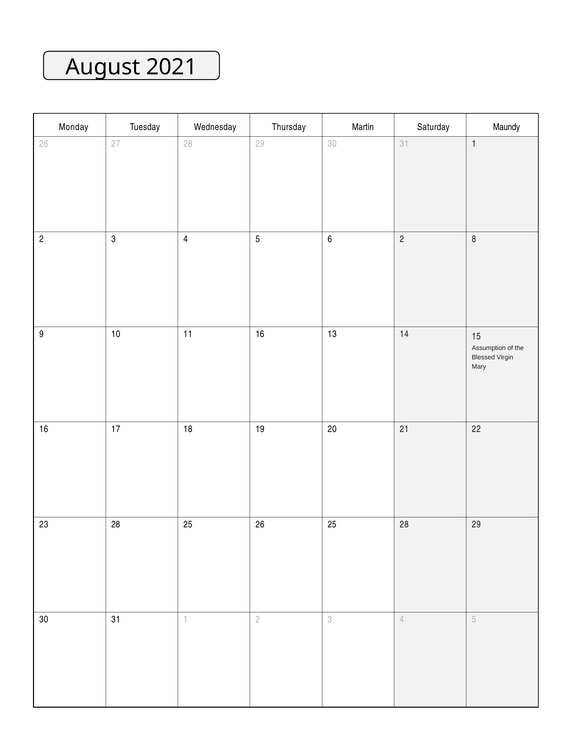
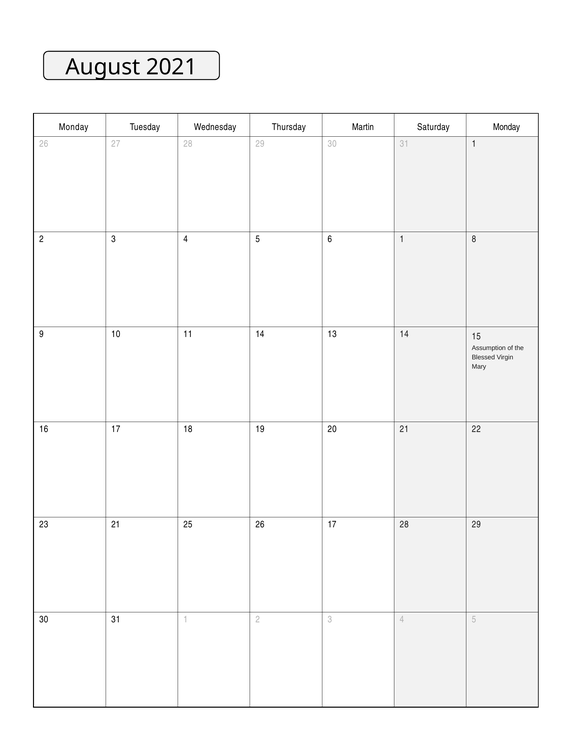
Saturday Maundy: Maundy -> Monday
6 2: 2 -> 1
11 16: 16 -> 14
23 28: 28 -> 21
26 25: 25 -> 17
